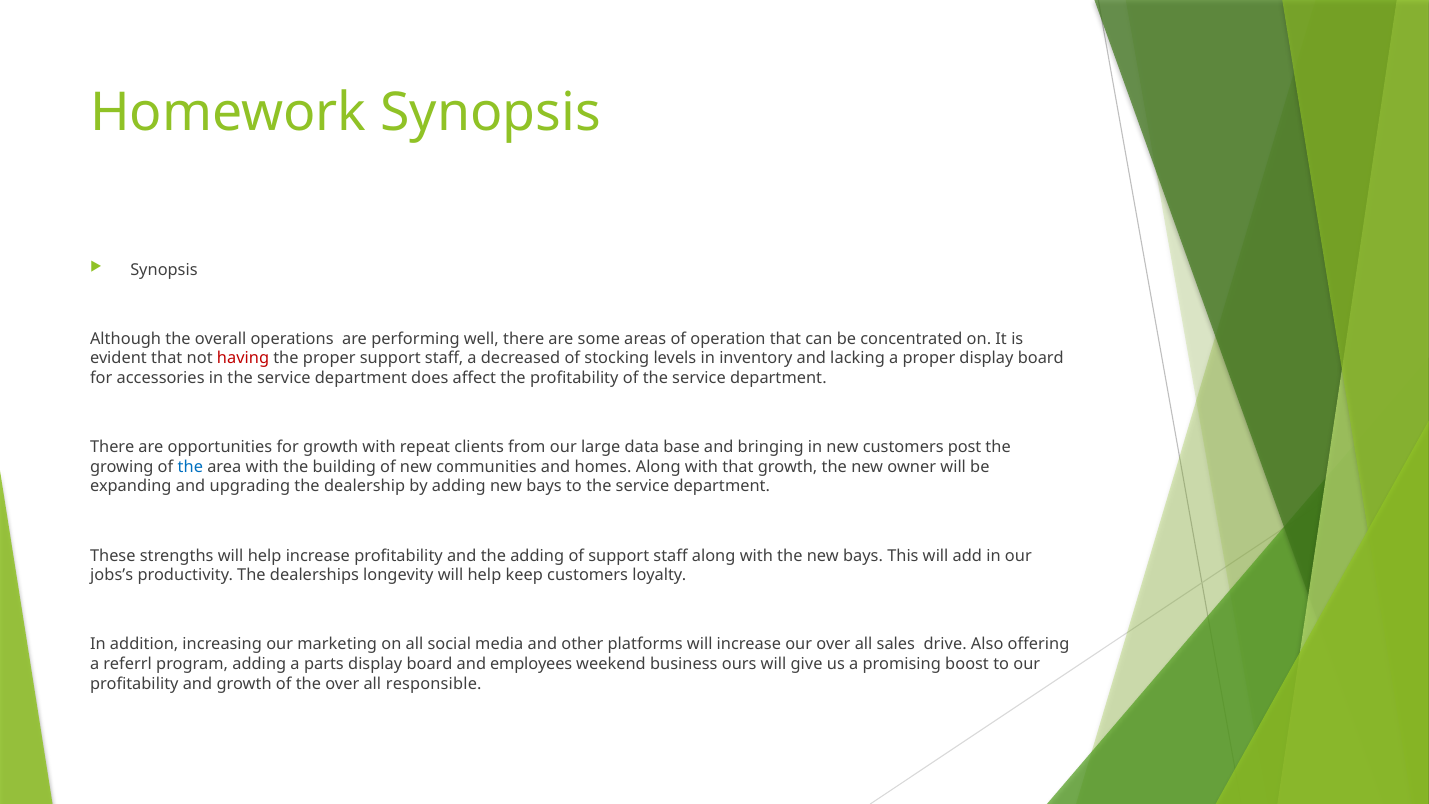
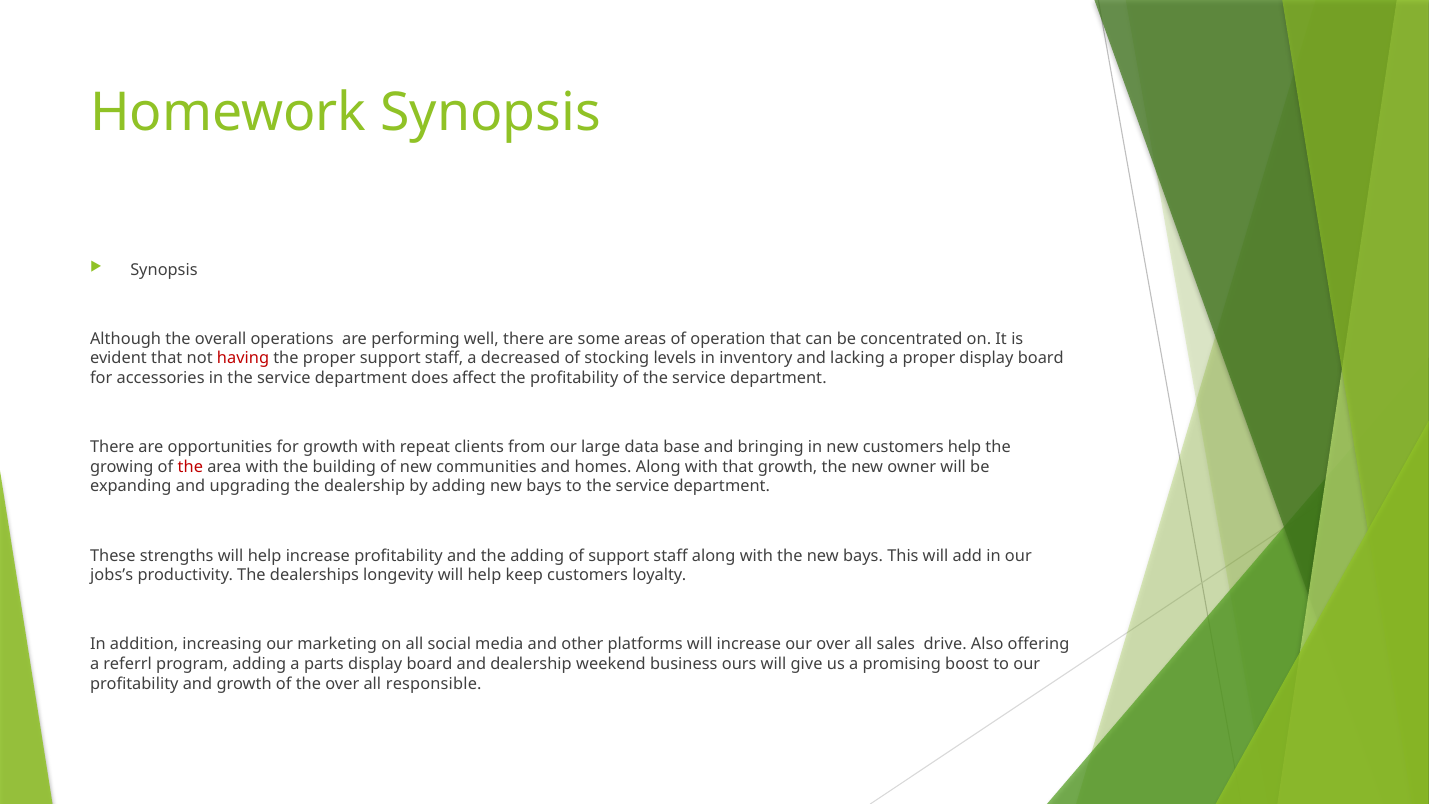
customers post: post -> help
the at (190, 467) colour: blue -> red
and employees: employees -> dealership
